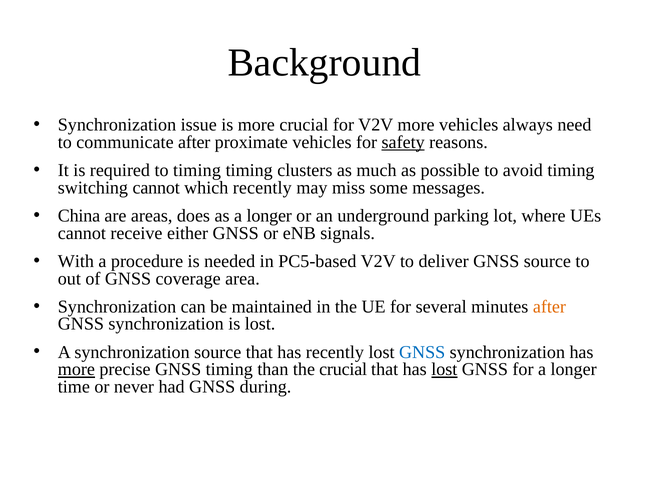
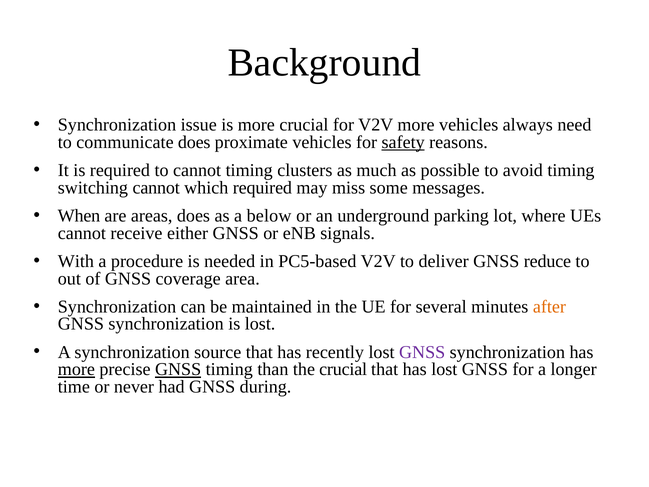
communicate after: after -> does
to timing: timing -> cannot
which recently: recently -> required
China: China -> When
as a longer: longer -> below
GNSS source: source -> reduce
GNSS at (422, 352) colour: blue -> purple
GNSS at (178, 369) underline: none -> present
lost at (444, 369) underline: present -> none
